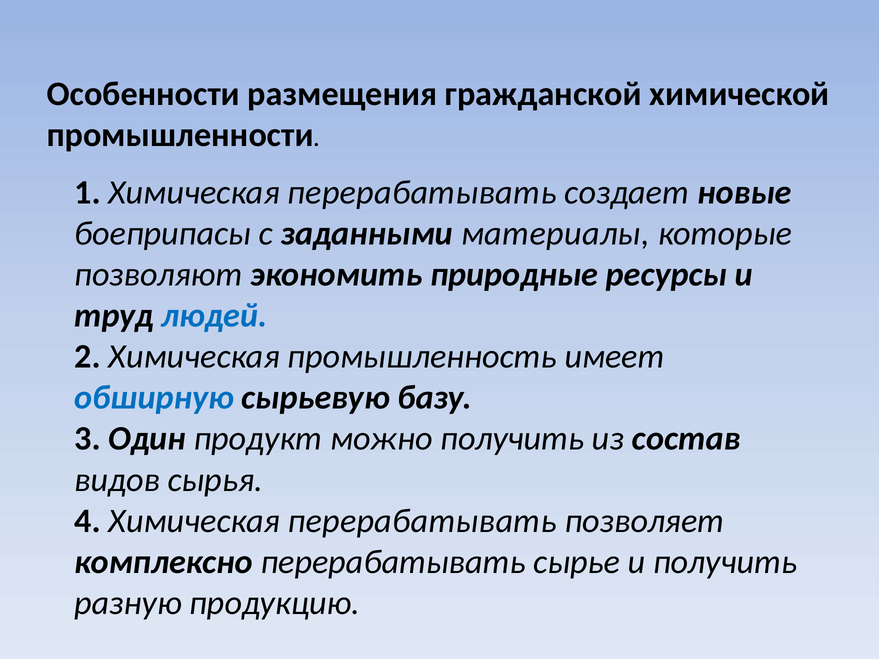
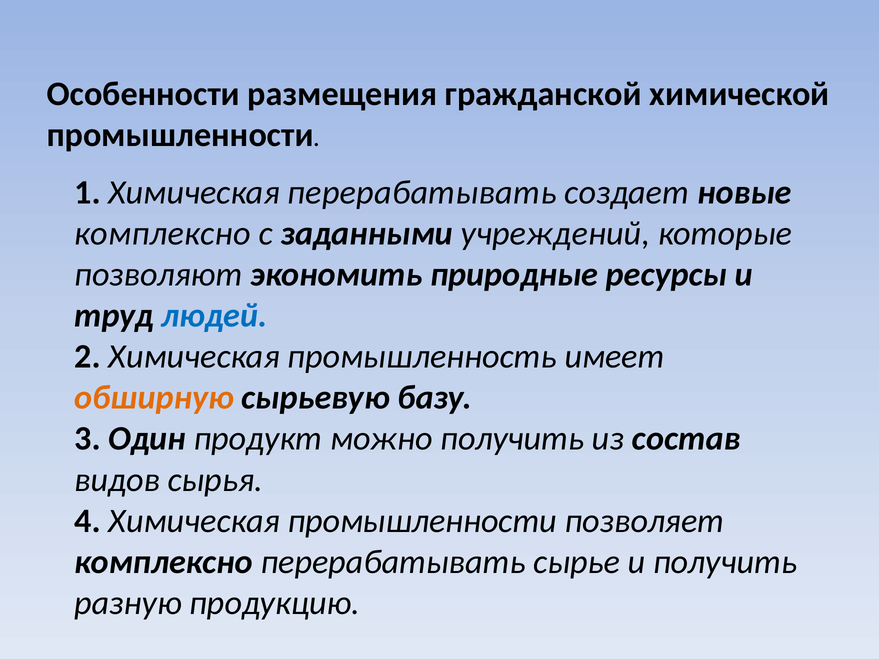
боеприпасы at (163, 234): боеприпасы -> комплексно
материалы: материалы -> учреждений
обширную colour: blue -> orange
4 Химическая перерабатывать: перерабатывать -> промышленности
